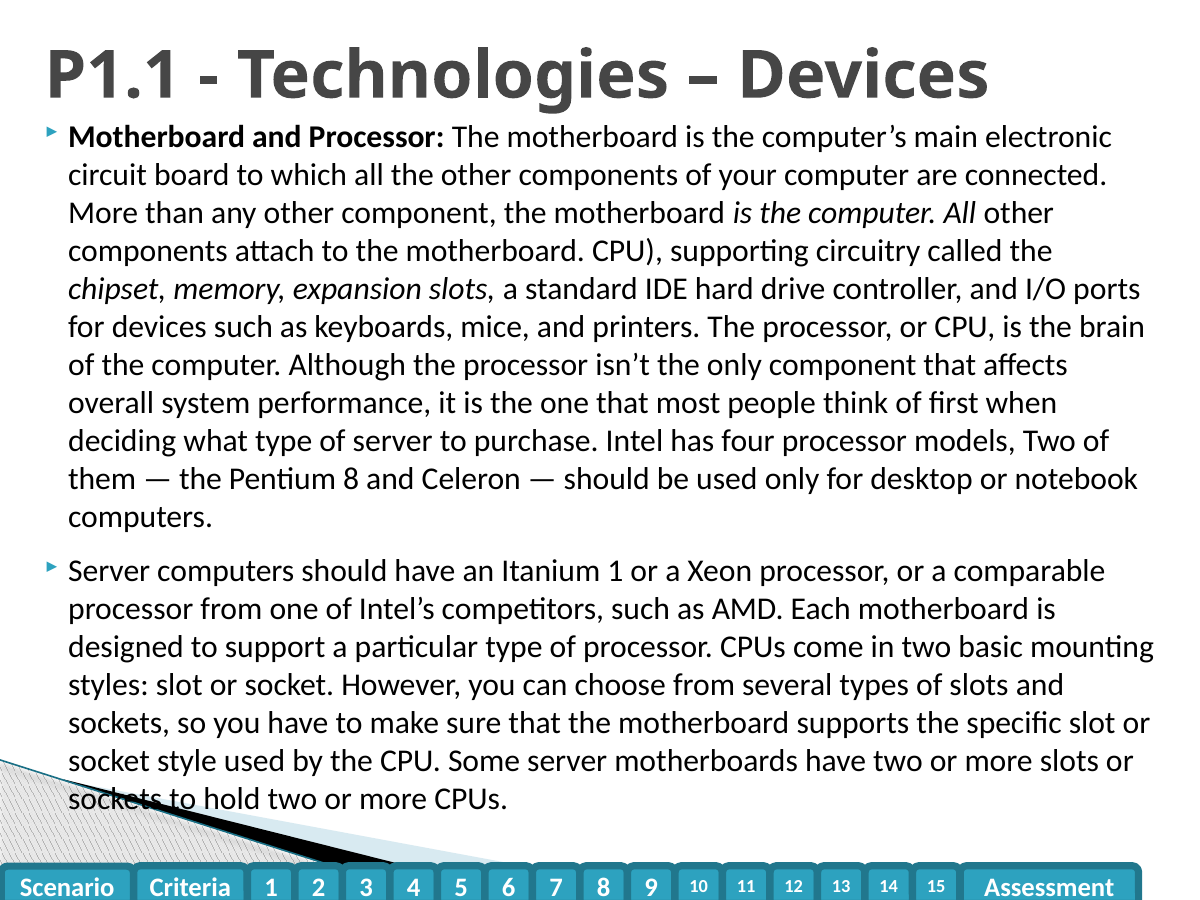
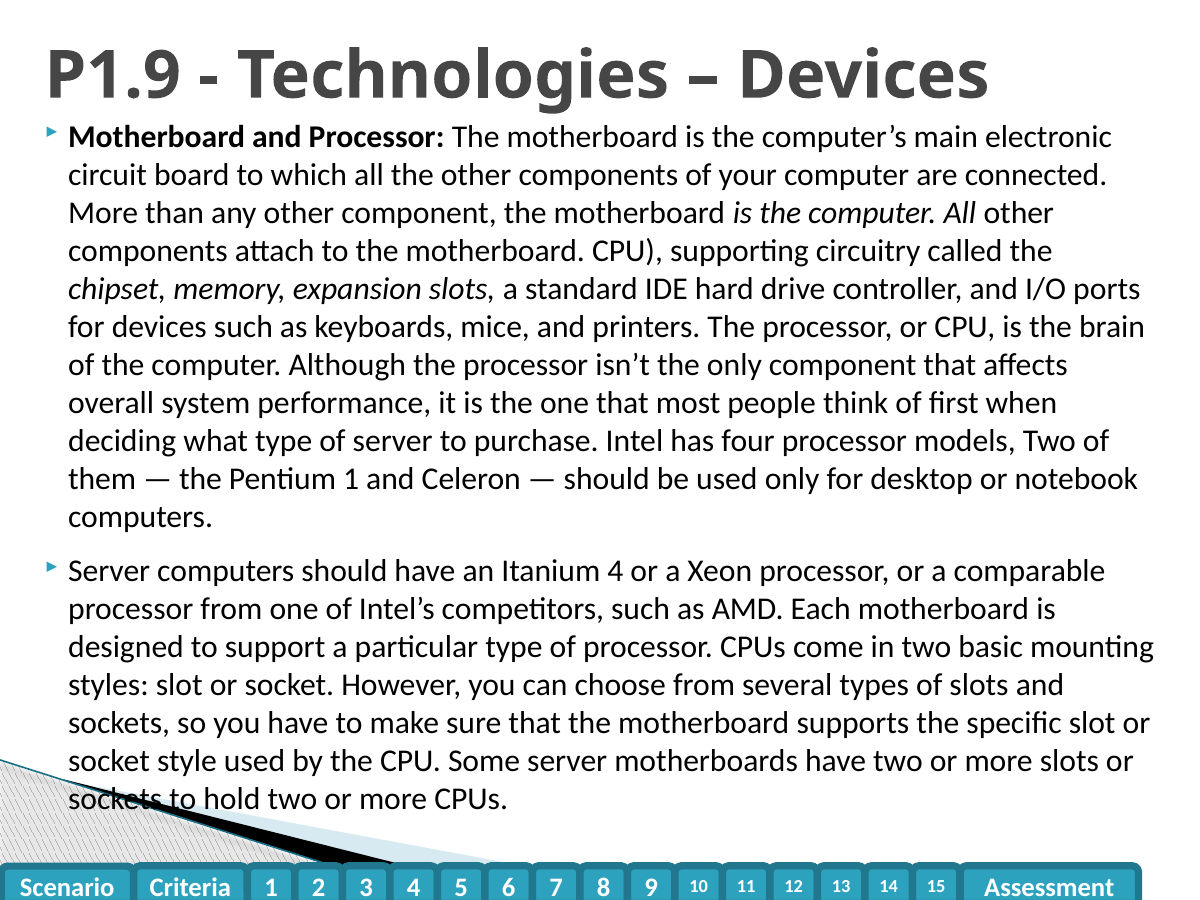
P1.1: P1.1 -> P1.9
Pentium 8: 8 -> 1
Itanium 1: 1 -> 4
